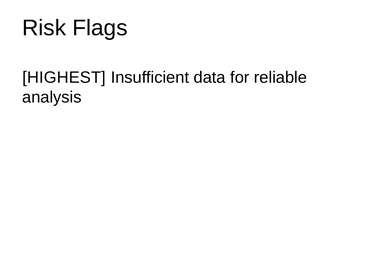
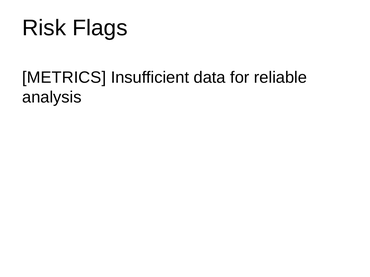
HIGHEST: HIGHEST -> METRICS
